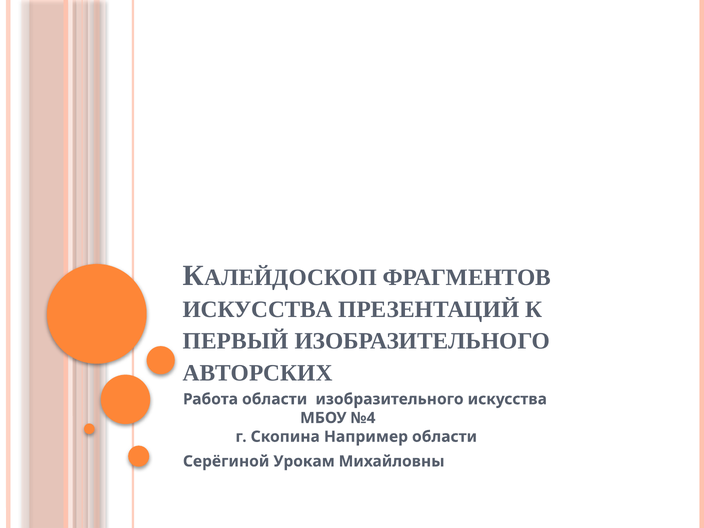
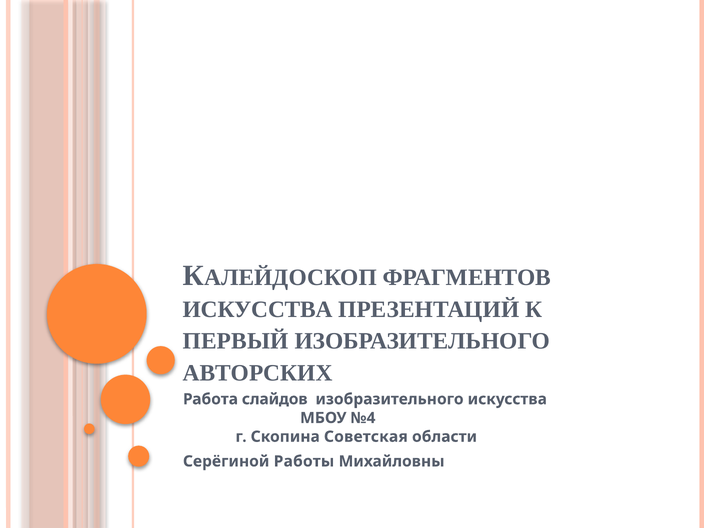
Работа области: области -> слайдов
Например: Например -> Советская
Урокам: Урокам -> Работы
